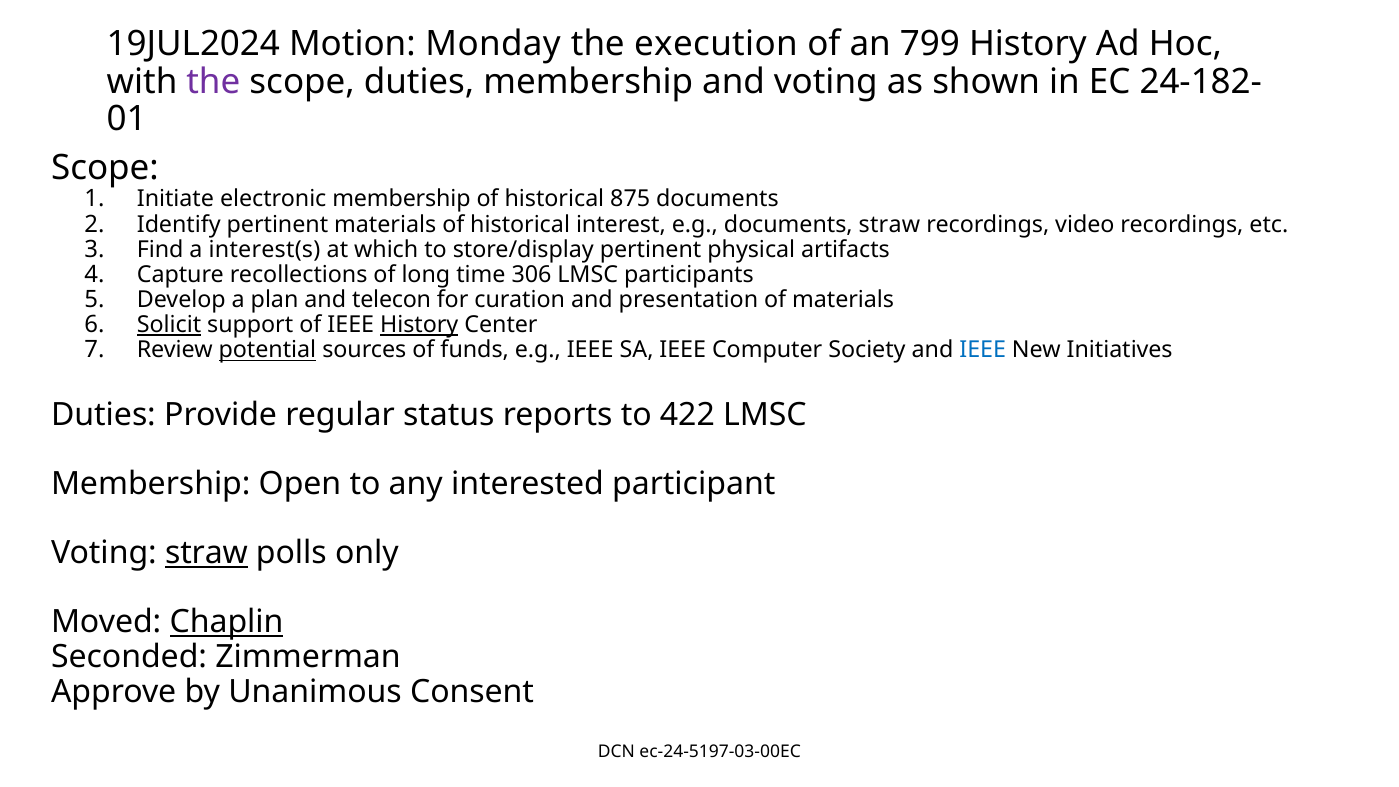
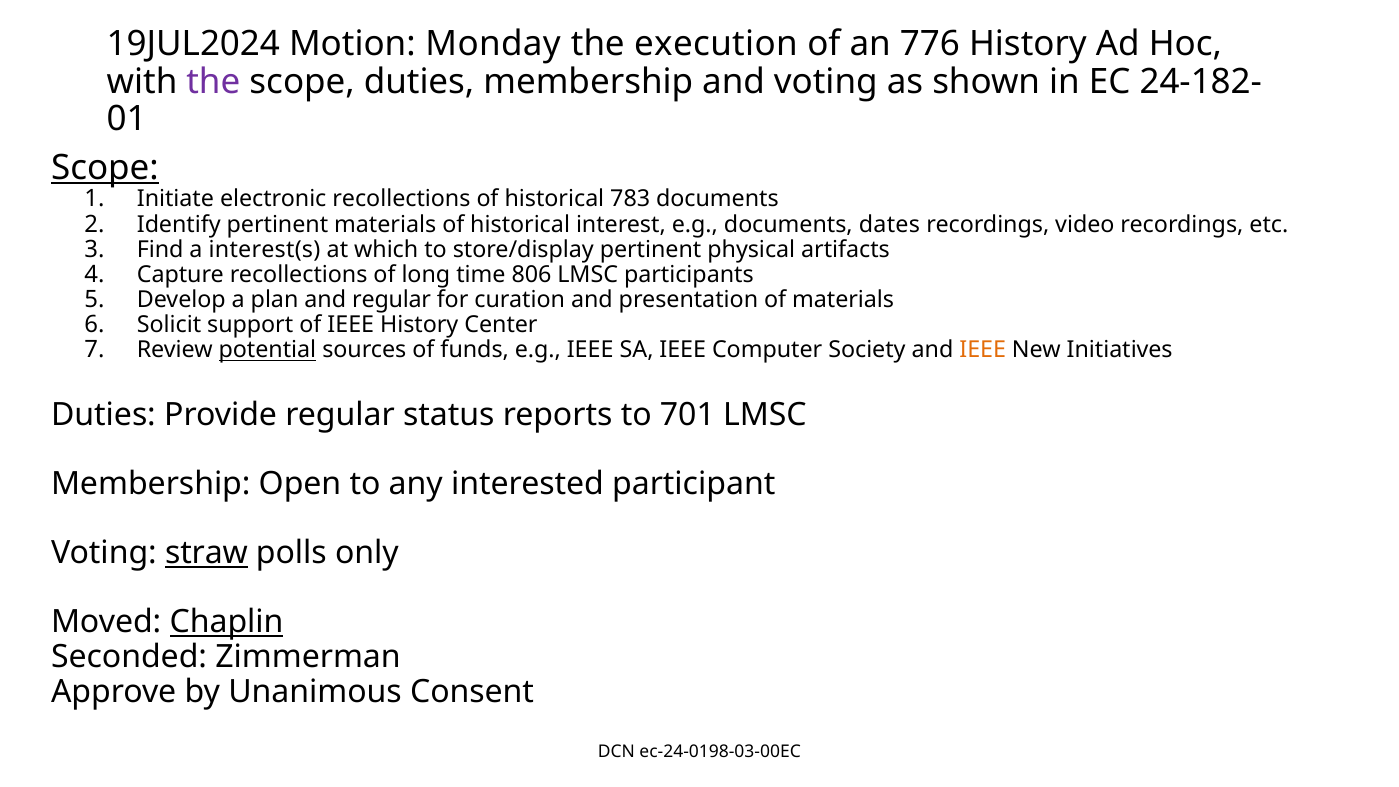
799: 799 -> 776
Scope at (105, 168) underline: none -> present
electronic membership: membership -> recollections
875: 875 -> 783
documents straw: straw -> dates
306: 306 -> 806
and telecon: telecon -> regular
Solicit underline: present -> none
History at (419, 325) underline: present -> none
IEEE at (983, 350) colour: blue -> orange
422: 422 -> 701
ec-24-5197-03-00EC: ec-24-5197-03-00EC -> ec-24-0198-03-00EC
